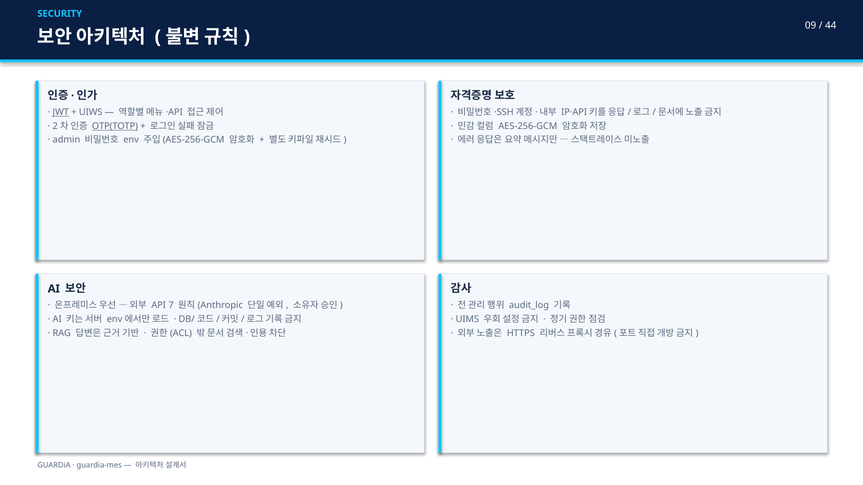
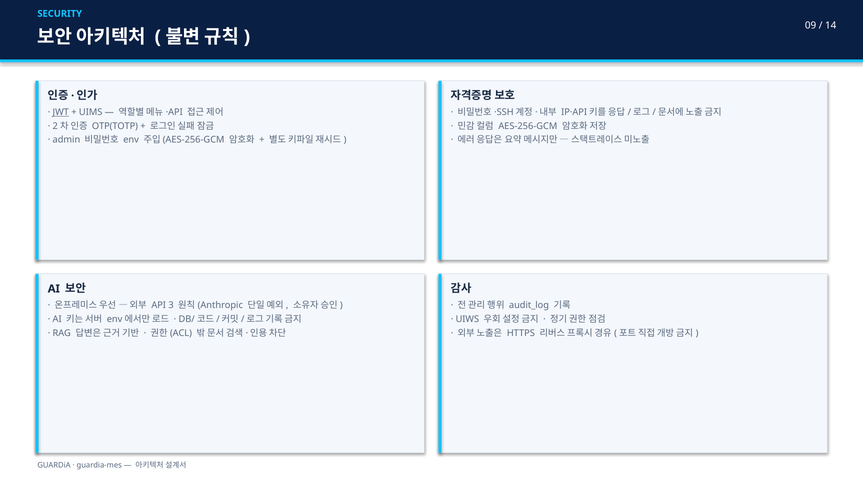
44: 44 -> 14
UIWS: UIWS -> UIMS
OTP(TOTP underline: present -> none
7: 7 -> 3
UIMS: UIMS -> UIWS
